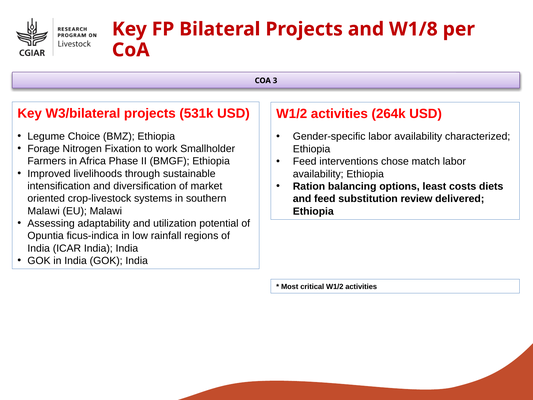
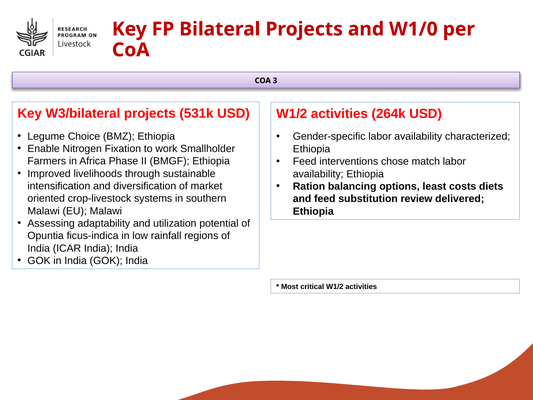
W1/8: W1/8 -> W1/0
Forage: Forage -> Enable
